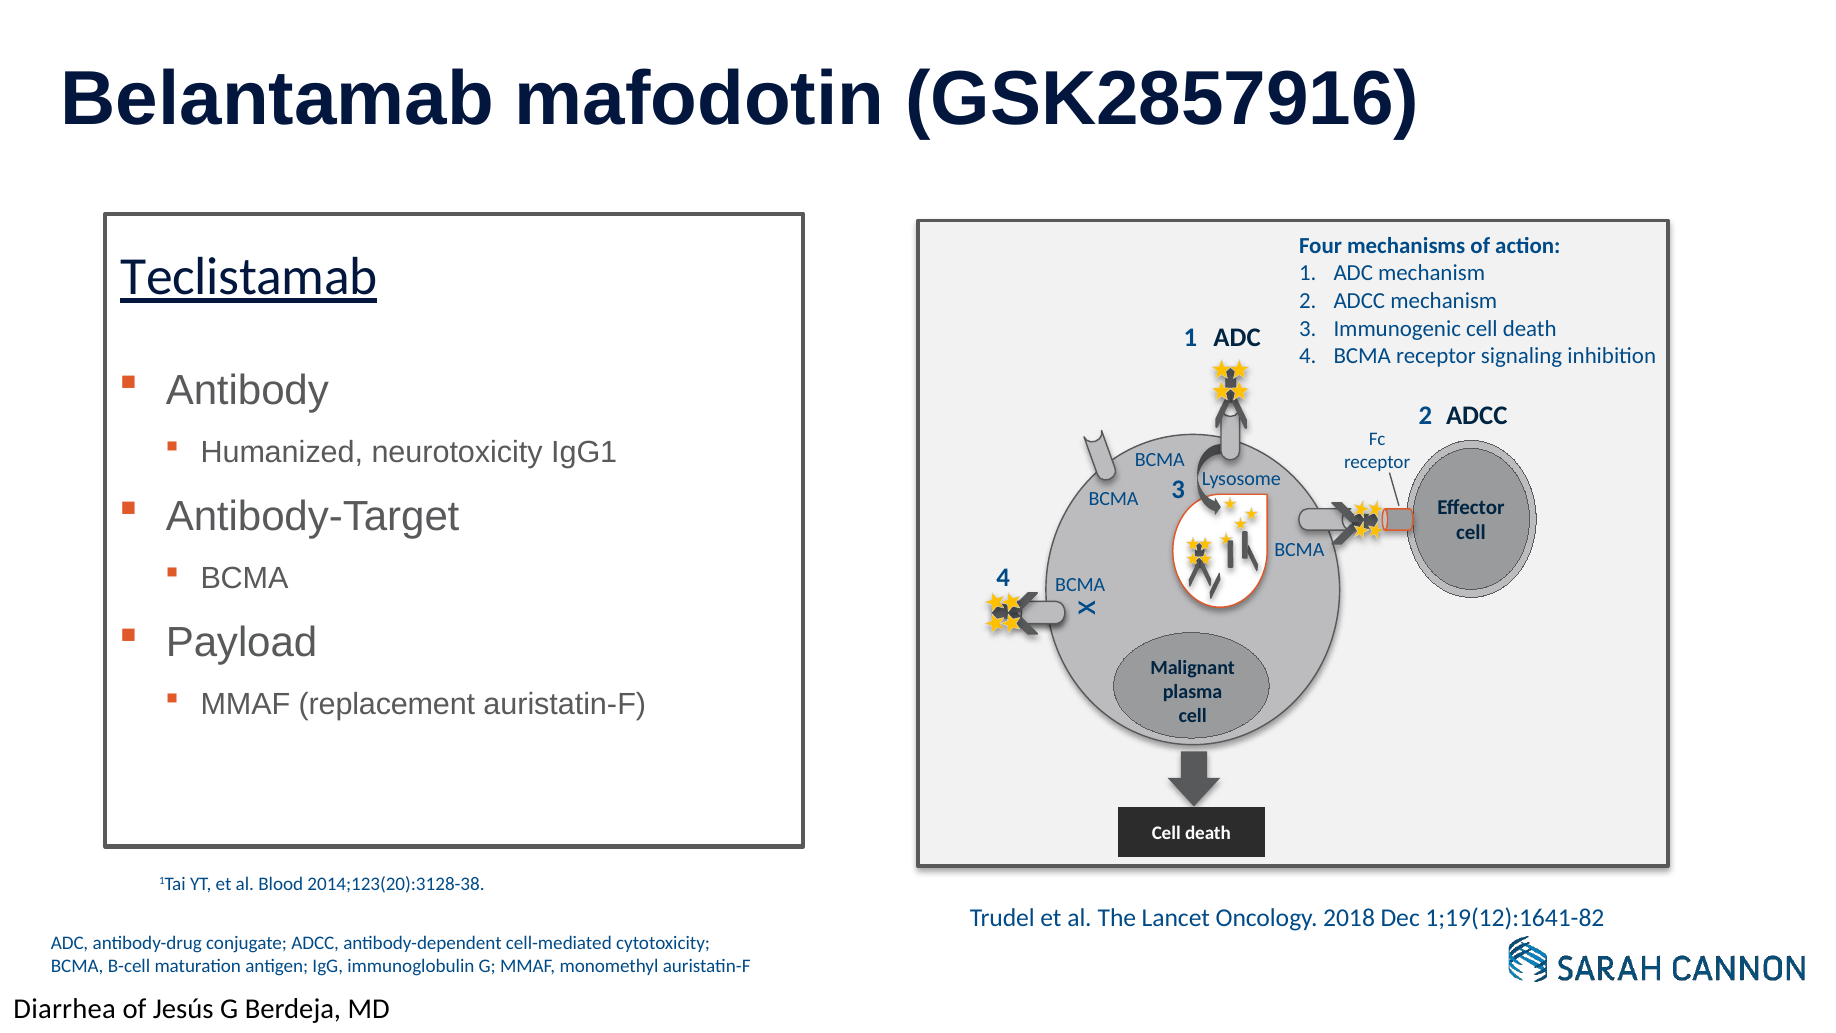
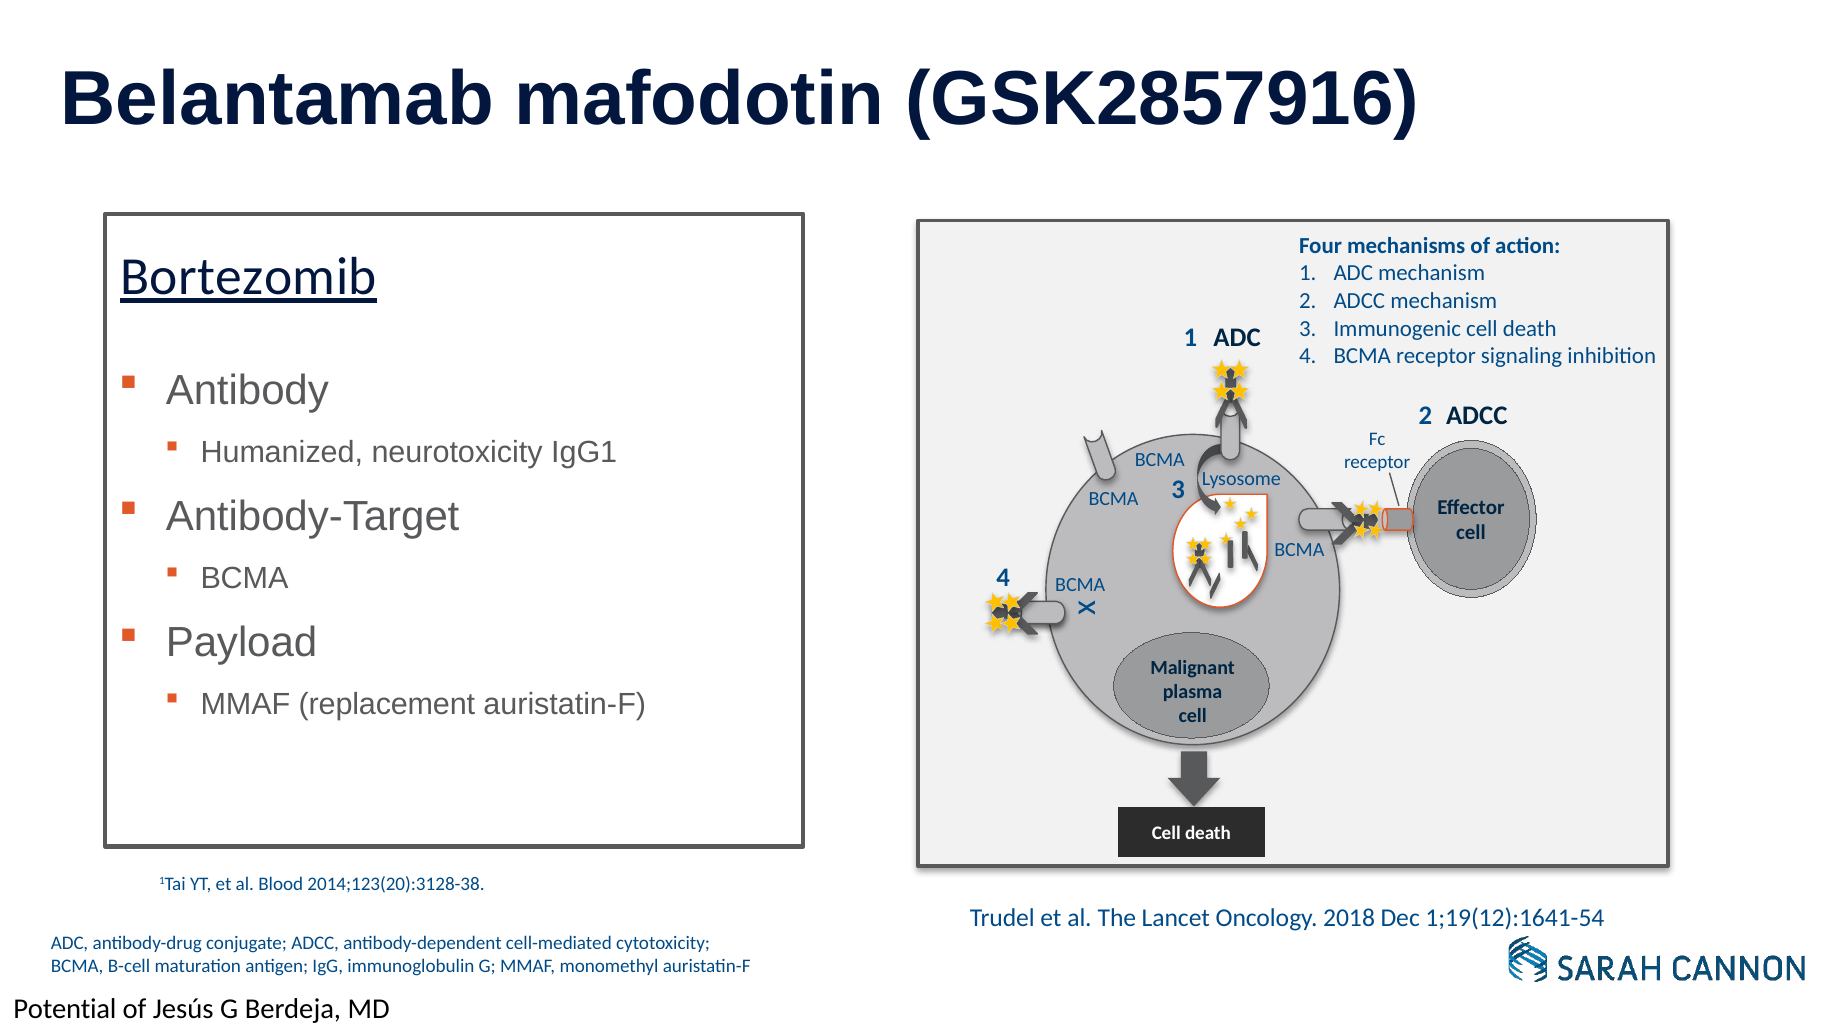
Teclistamab: Teclistamab -> Bortezomib
1;19(12):1641-82: 1;19(12):1641-82 -> 1;19(12):1641-54
Diarrhea: Diarrhea -> Potential
